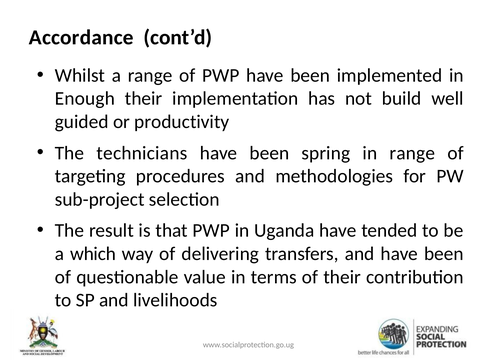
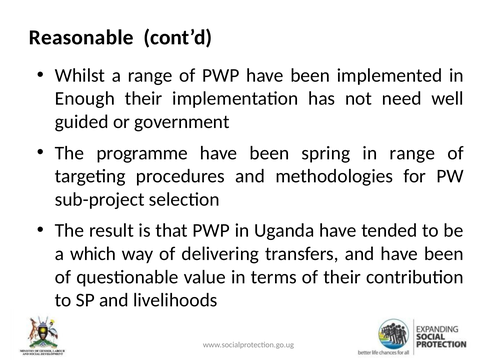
Accordance: Accordance -> Reasonable
build: build -> need
productivity: productivity -> government
technicians: technicians -> programme
